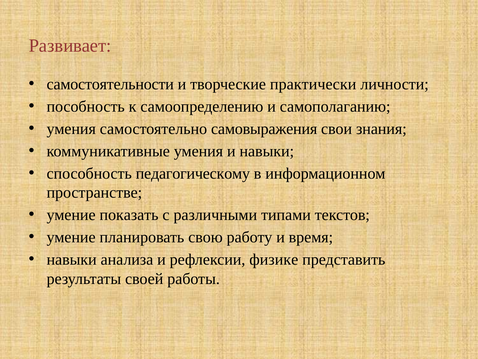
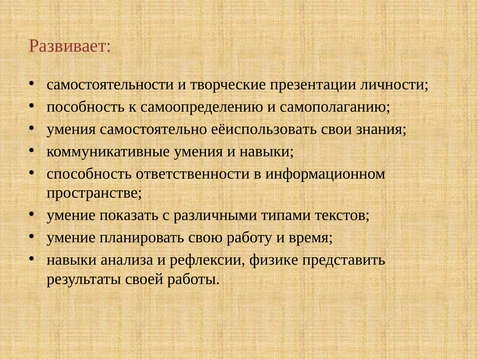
практически: практически -> презентации
самовыражения: самовыражения -> еёиспользовать
педагогическому: педагогическому -> ответственности
